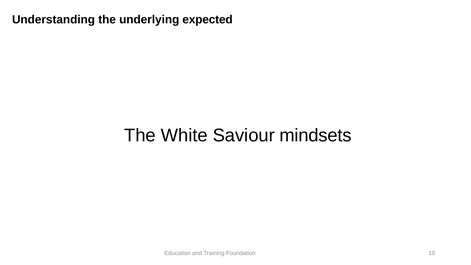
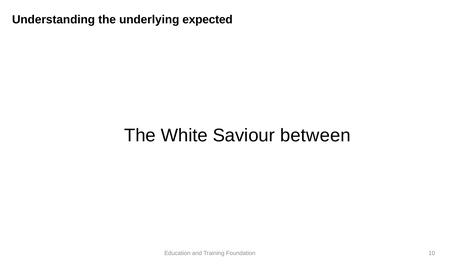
mindsets: mindsets -> between
